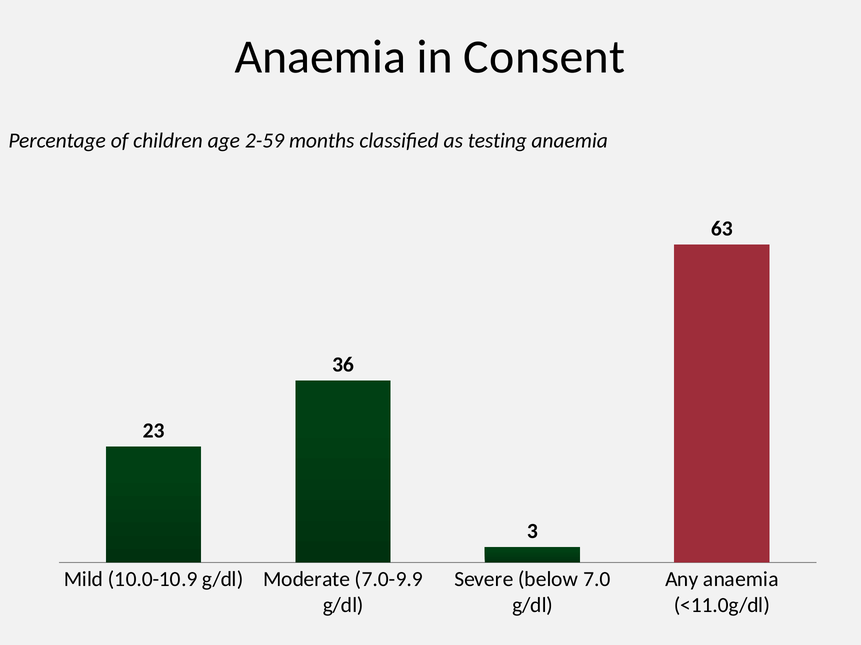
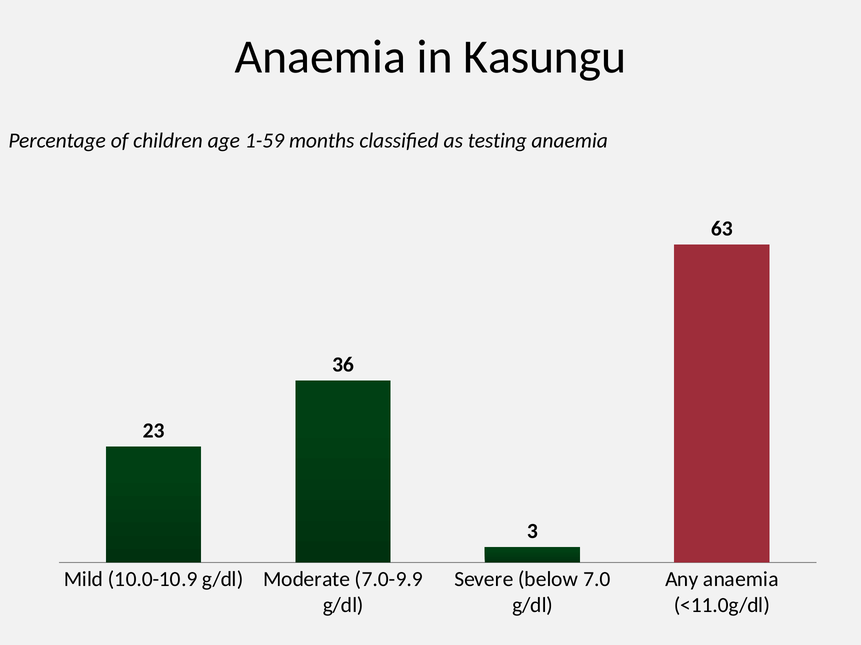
Consent: Consent -> Kasungu
2-59: 2-59 -> 1-59
